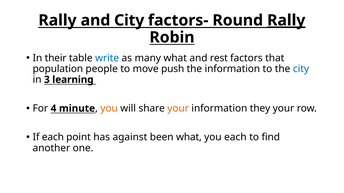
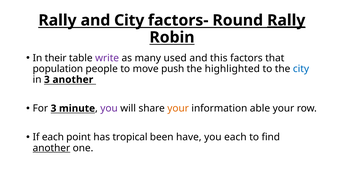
write colour: blue -> purple
many what: what -> used
rest: rest -> this
the information: information -> highlighted
3 learning: learning -> another
For 4: 4 -> 3
you at (109, 109) colour: orange -> purple
they: they -> able
against: against -> tropical
been what: what -> have
another at (51, 148) underline: none -> present
